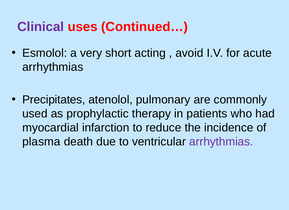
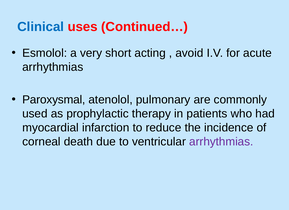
Clinical colour: purple -> blue
Precipitates: Precipitates -> Paroxysmal
plasma: plasma -> corneal
